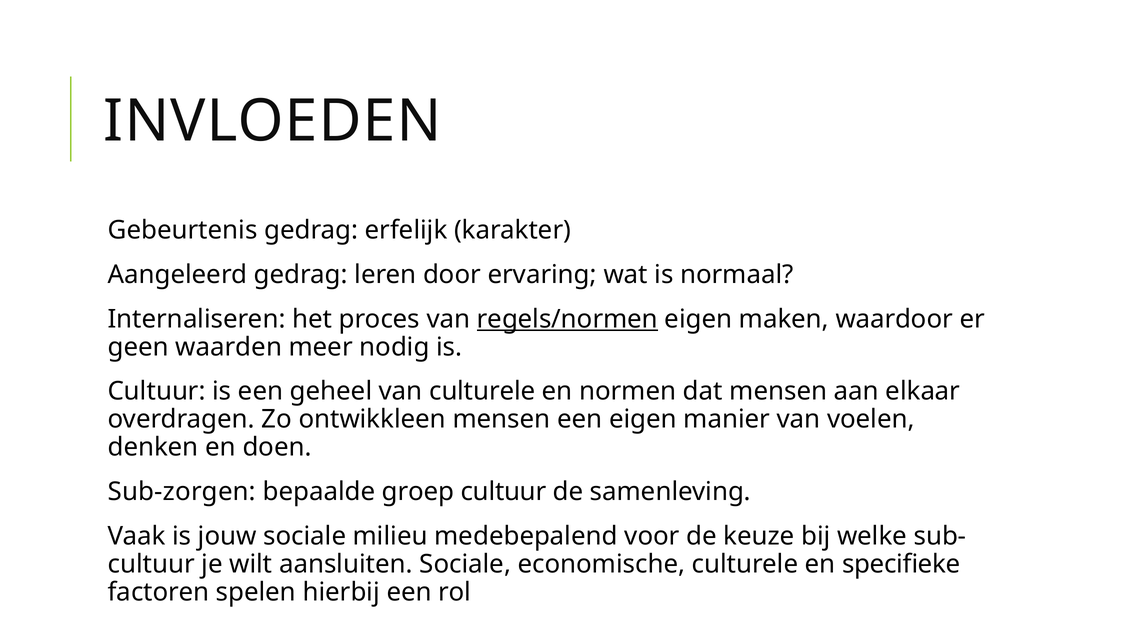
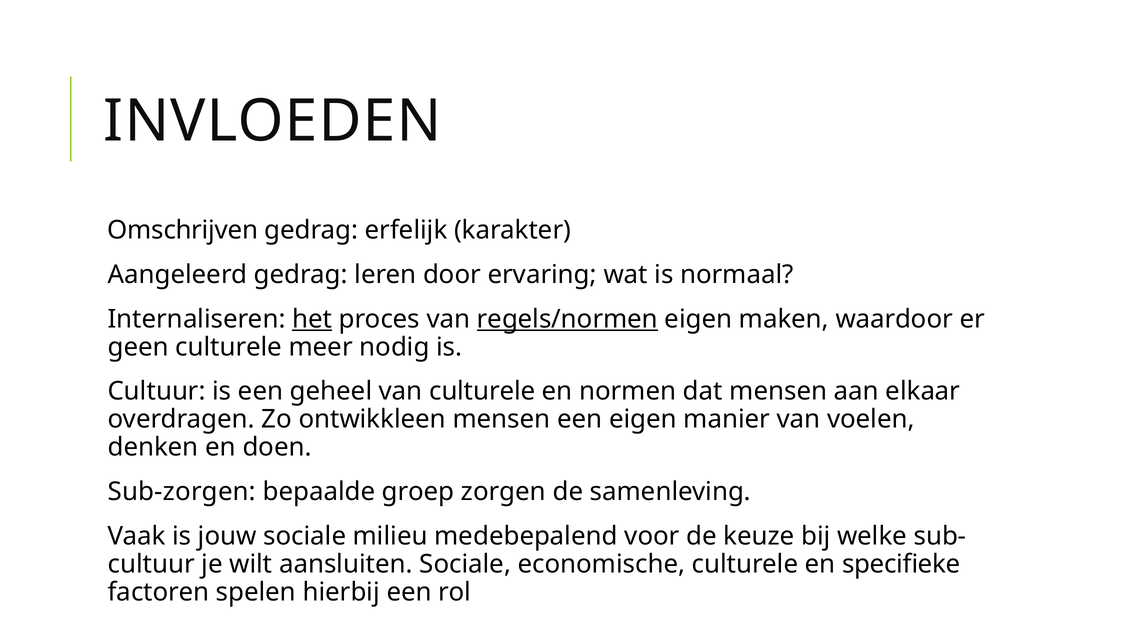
Gebeurtenis: Gebeurtenis -> Omschrijven
het underline: none -> present
geen waarden: waarden -> culturele
groep cultuur: cultuur -> zorgen
